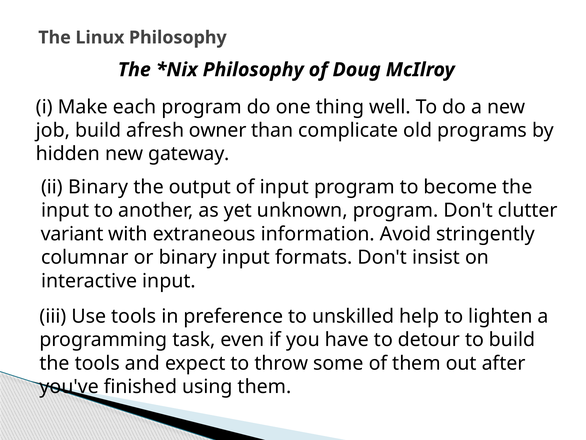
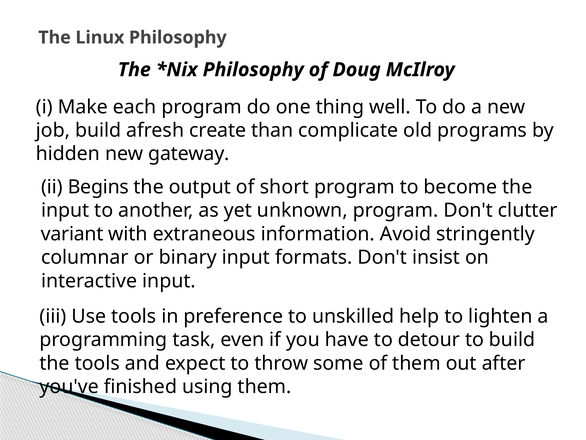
owner: owner -> create
ii Binary: Binary -> Begins
of input: input -> short
